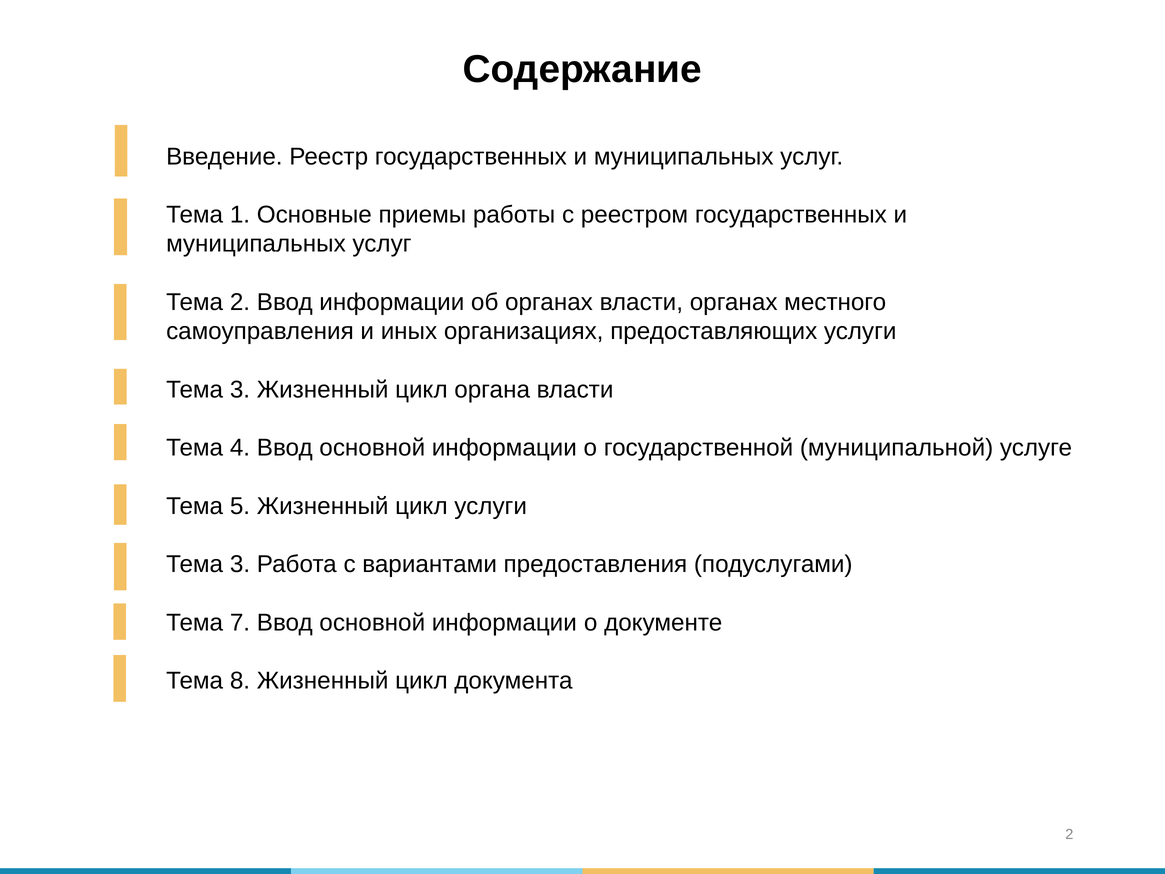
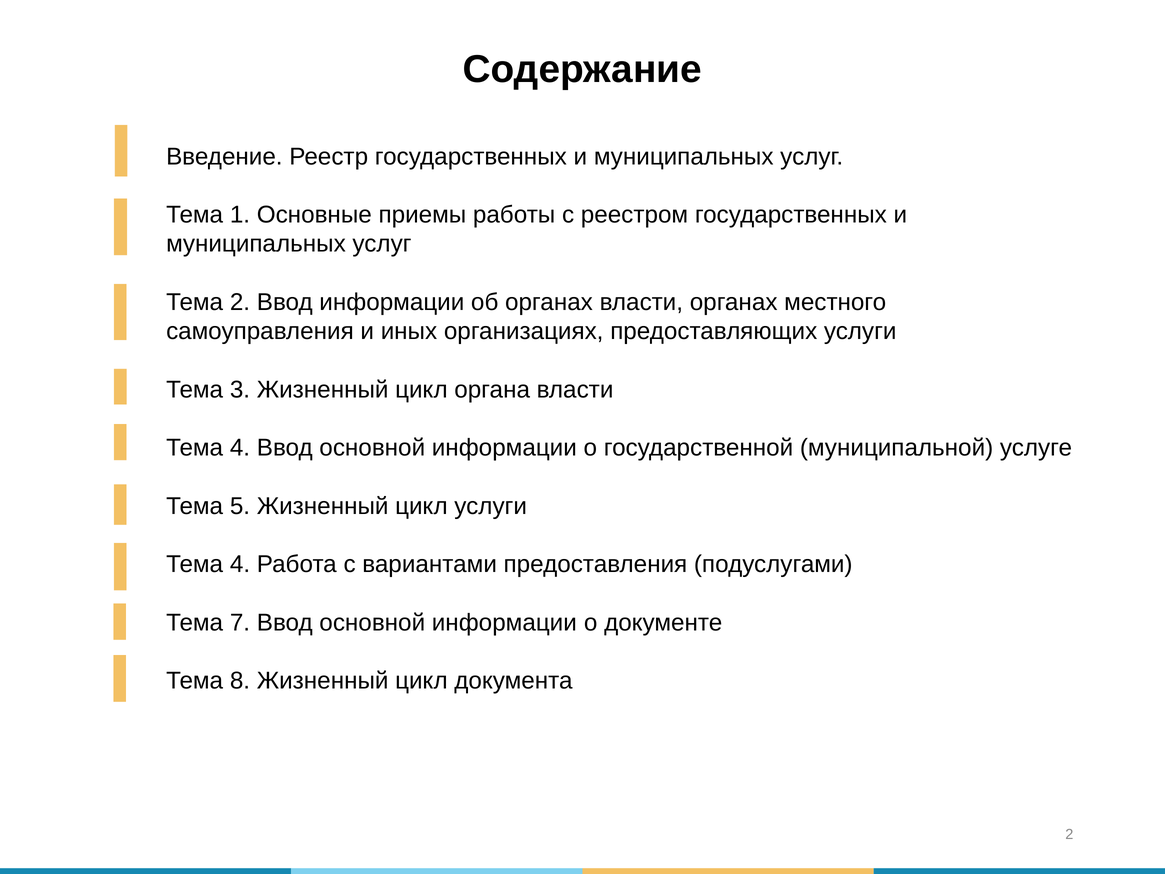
3 at (240, 564): 3 -> 4
